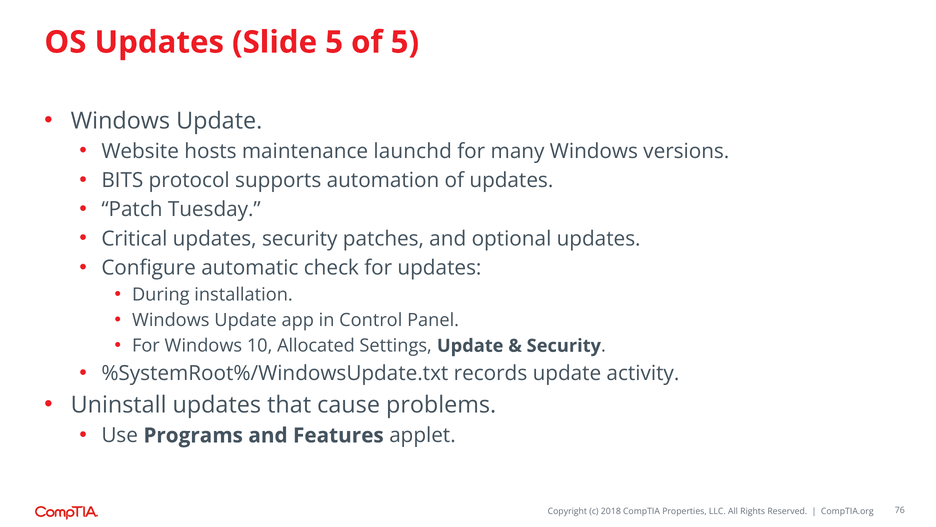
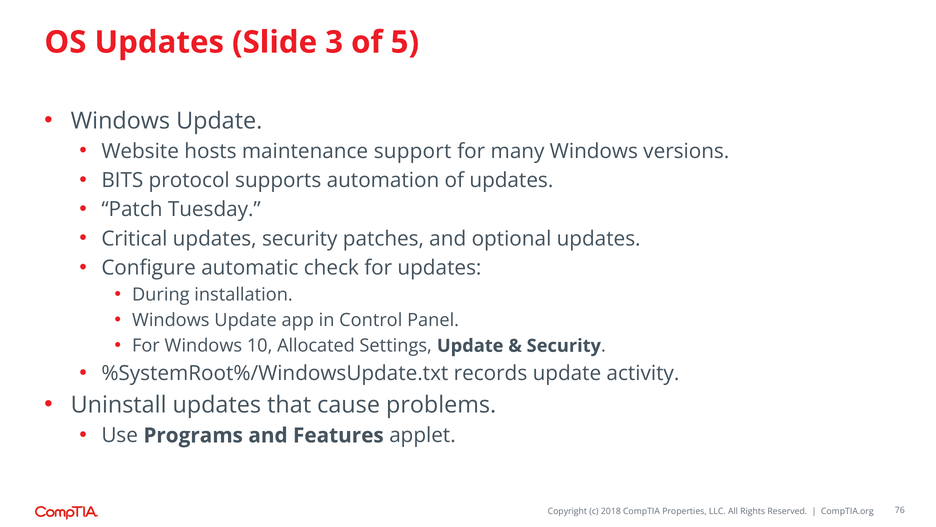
Slide 5: 5 -> 3
launchd: launchd -> support
